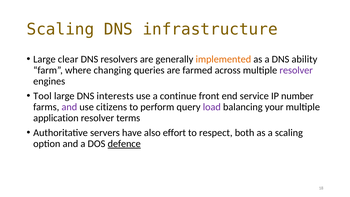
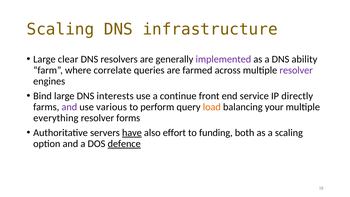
implemented colour: orange -> purple
changing: changing -> correlate
Tool: Tool -> Bind
number: number -> directly
citizens: citizens -> various
load colour: purple -> orange
application: application -> everything
terms: terms -> forms
have underline: none -> present
respect: respect -> funding
